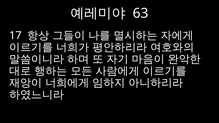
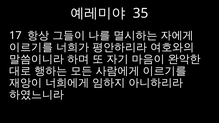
63: 63 -> 35
